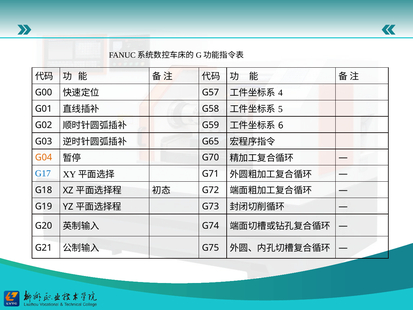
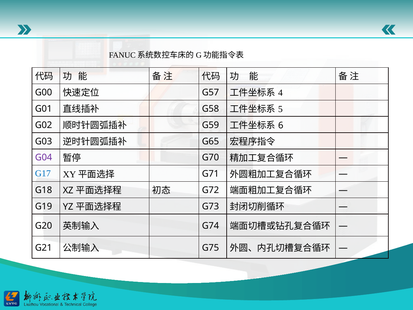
G04 colour: orange -> purple
